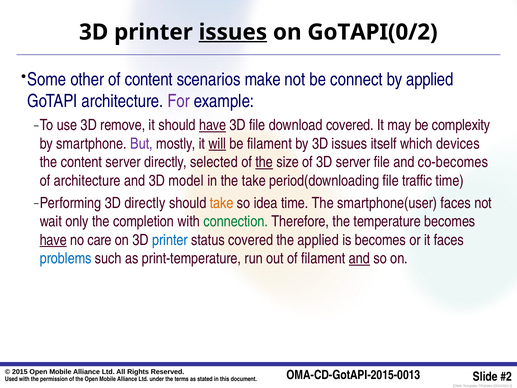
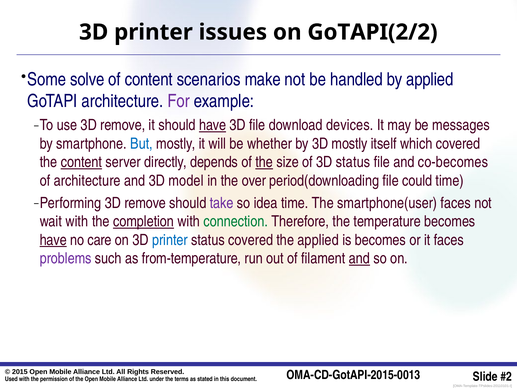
issues at (233, 32) underline: present -> none
GoTAPI(0/2: GoTAPI(0/2 -> GoTAPI(2/2
other: other -> solve
connect: connect -> handled
download covered: covered -> devices
complexity: complexity -> messages
But colour: purple -> blue
will underline: present -> none
be filament: filament -> whether
3D issues: issues -> mostly
which devices: devices -> covered
content at (81, 162) underline: none -> present
selected: selected -> depends
3D server: server -> status
the take: take -> over
traffic: traffic -> could
directly at (145, 203): directly -> remove
take at (222, 203) colour: orange -> purple
wait only: only -> with
completion underline: none -> present
problems colour: blue -> purple
print-temperature: print-temperature -> from-temperature
